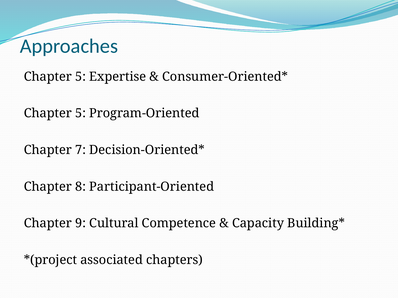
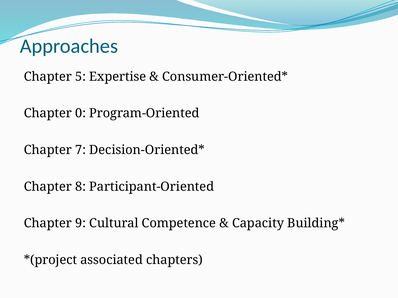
5 at (81, 113): 5 -> 0
